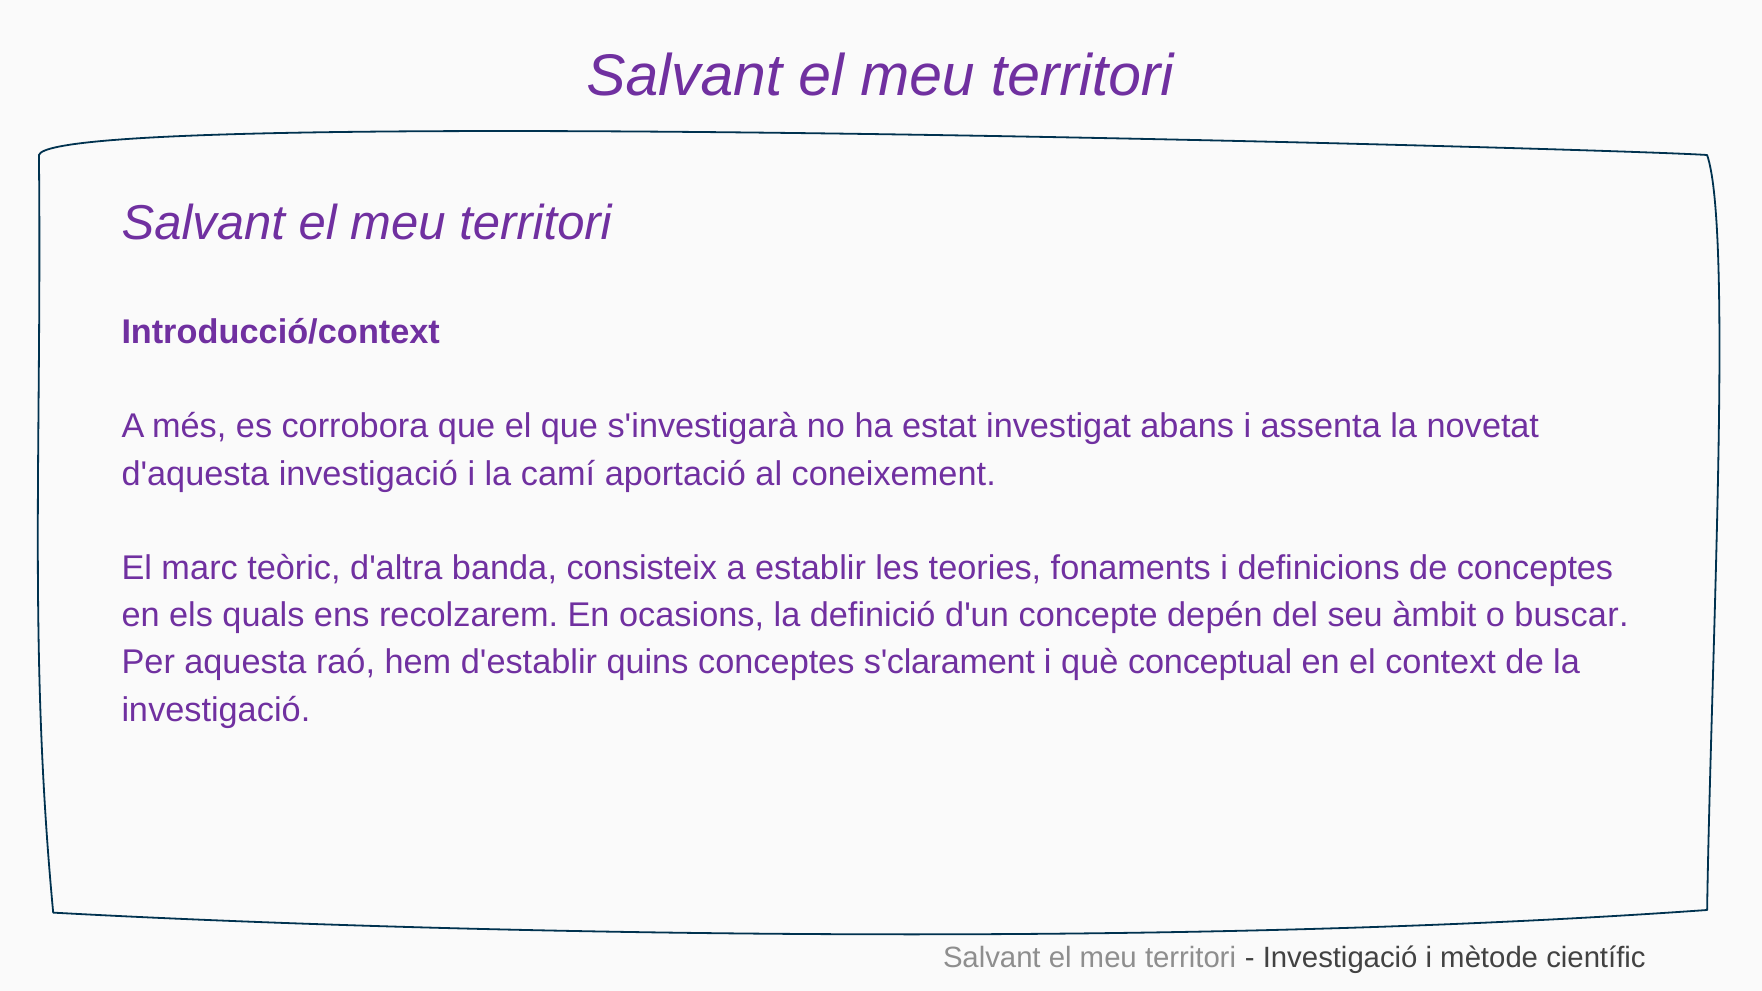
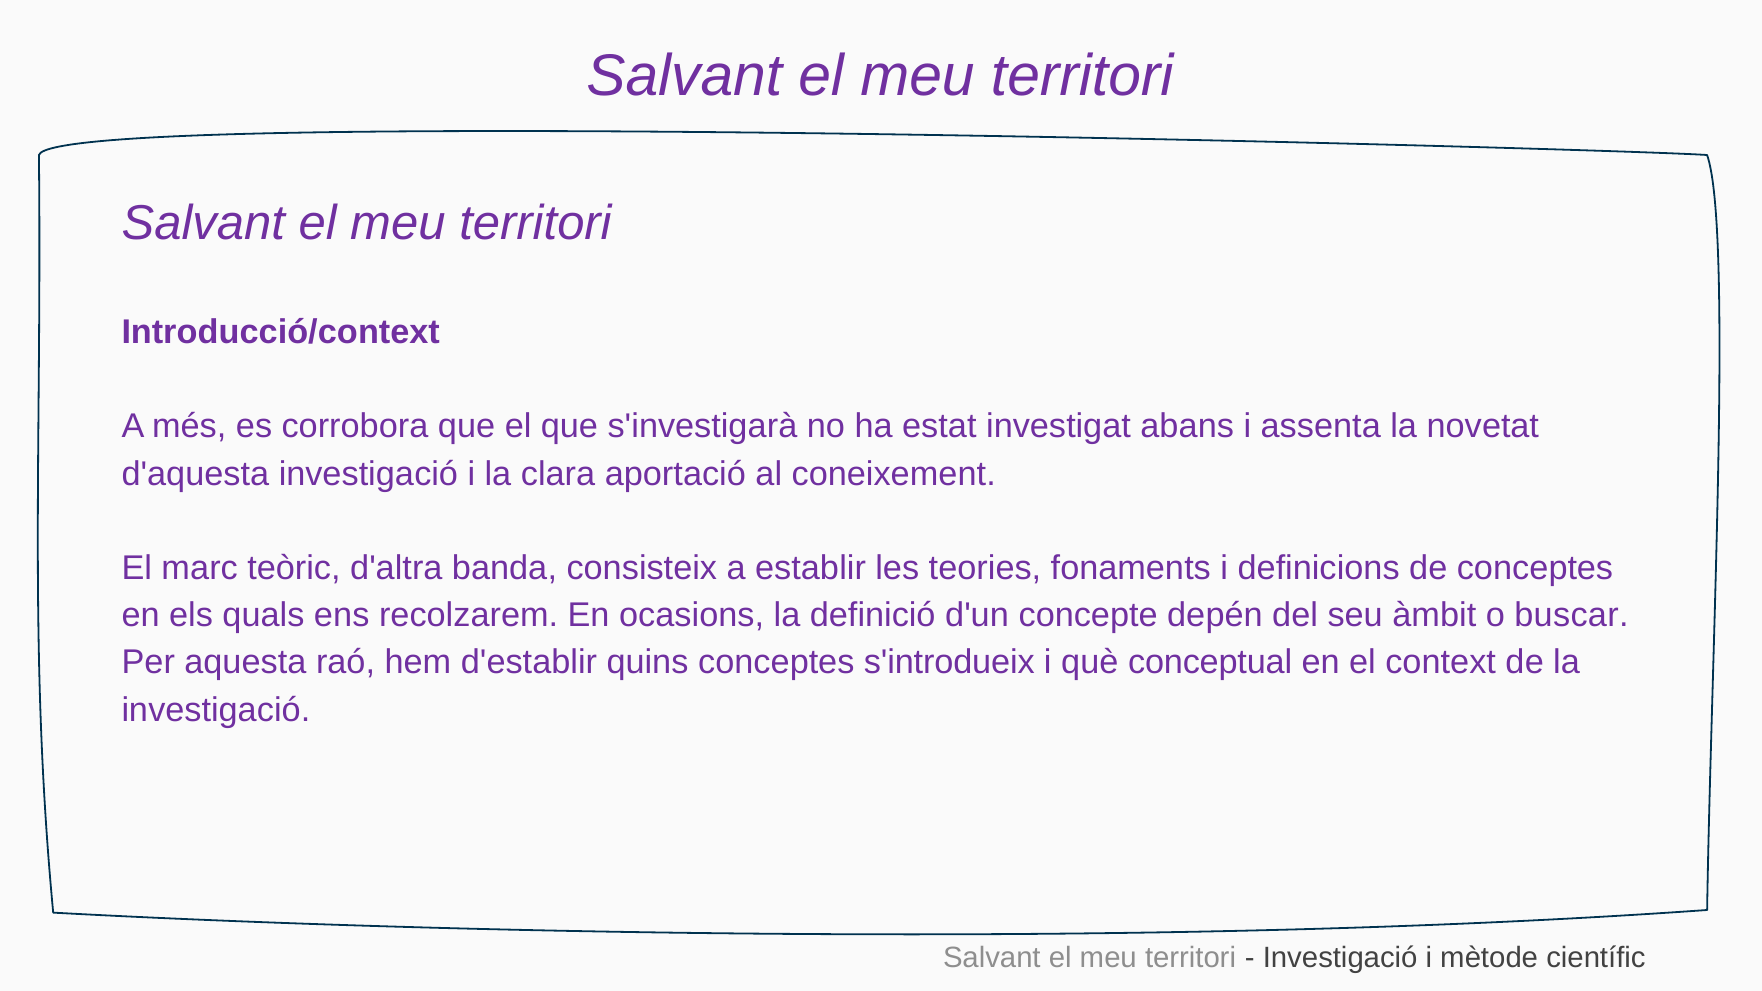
camí: camí -> clara
s'clarament: s'clarament -> s'introdueix
